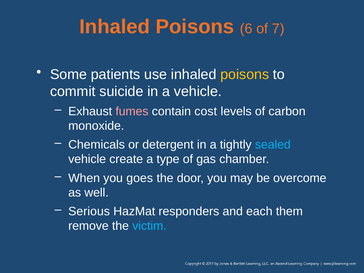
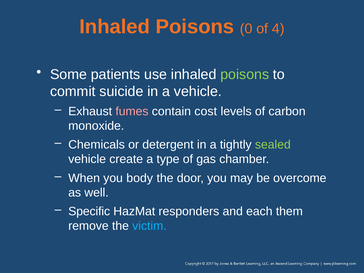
6: 6 -> 0
7: 7 -> 4
poisons at (245, 74) colour: yellow -> light green
sealed colour: light blue -> light green
goes: goes -> body
Serious: Serious -> Specific
